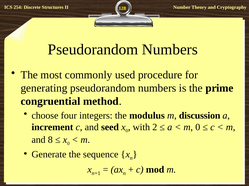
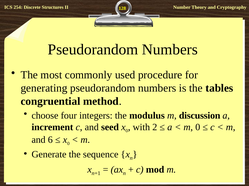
prime: prime -> tables
8: 8 -> 6
